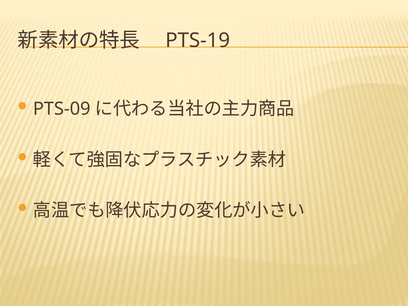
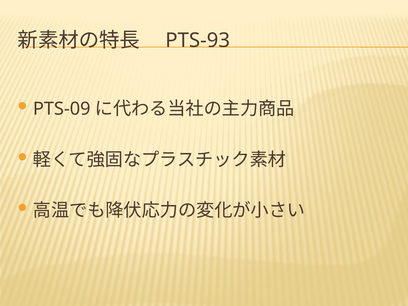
PTS-19: PTS-19 -> PTS-93
